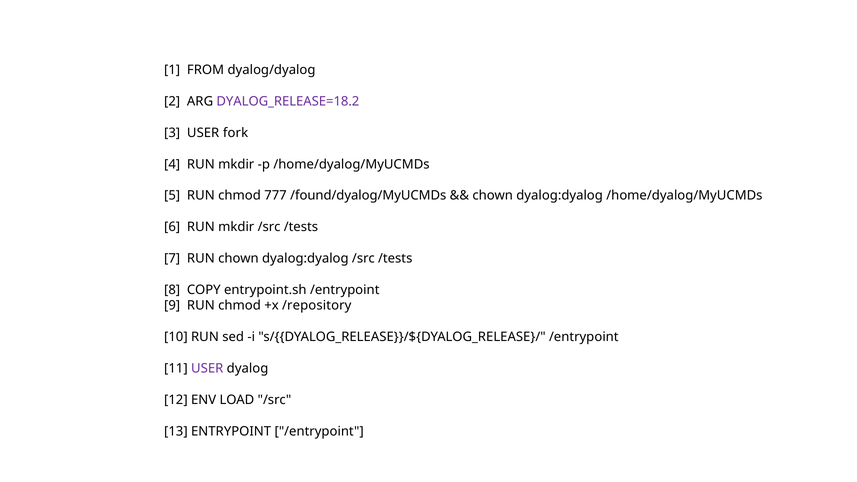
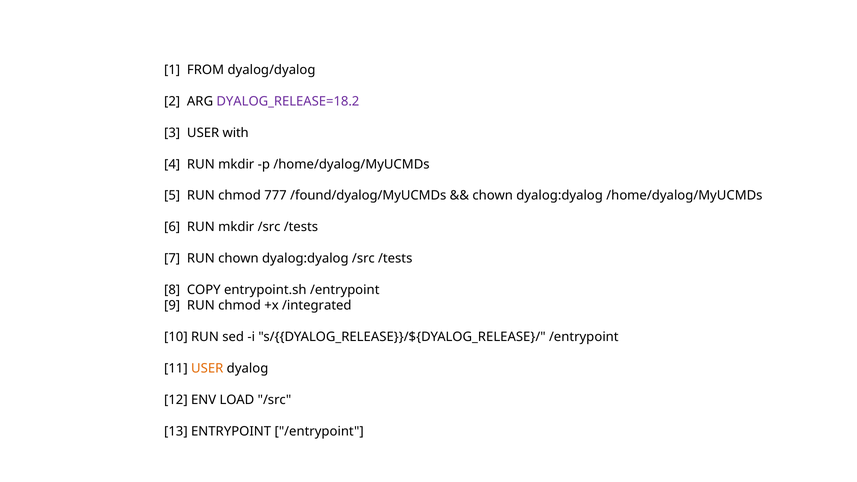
fork: fork -> with
/repository: /repository -> /integrated
USER at (207, 369) colour: purple -> orange
